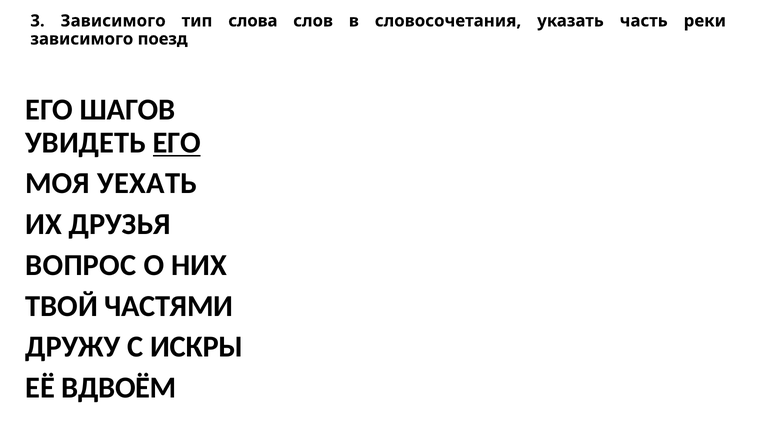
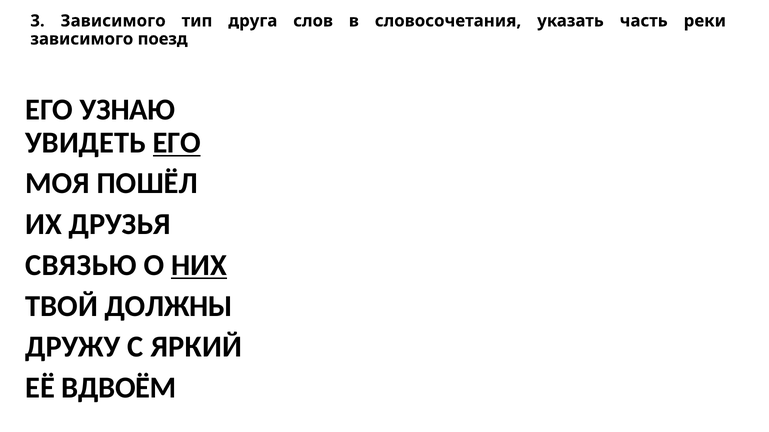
слова: слова -> друга
ШАГОВ: ШАГОВ -> УЗНАЮ
УЕХАТЬ: УЕХАТЬ -> ПОШЁЛ
ВОПРОС: ВОПРОС -> СВЯЗЬЮ
НИХ underline: none -> present
ЧАСТЯМИ: ЧАСТЯМИ -> ДОЛЖНЫ
ИСКРЫ: ИСКРЫ -> ЯРКИЙ
